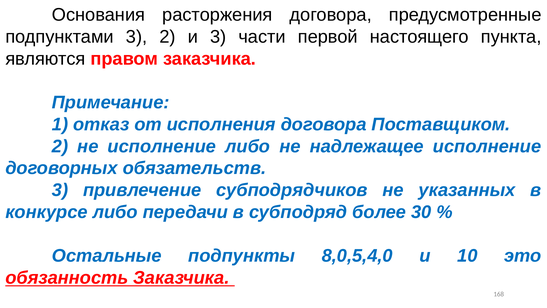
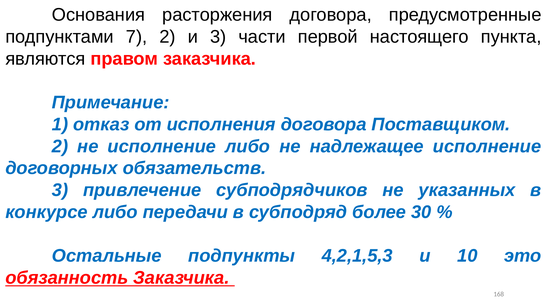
подпунктами 3: 3 -> 7
8,0,5,4,0: 8,0,5,4,0 -> 4,2,1,5,3
